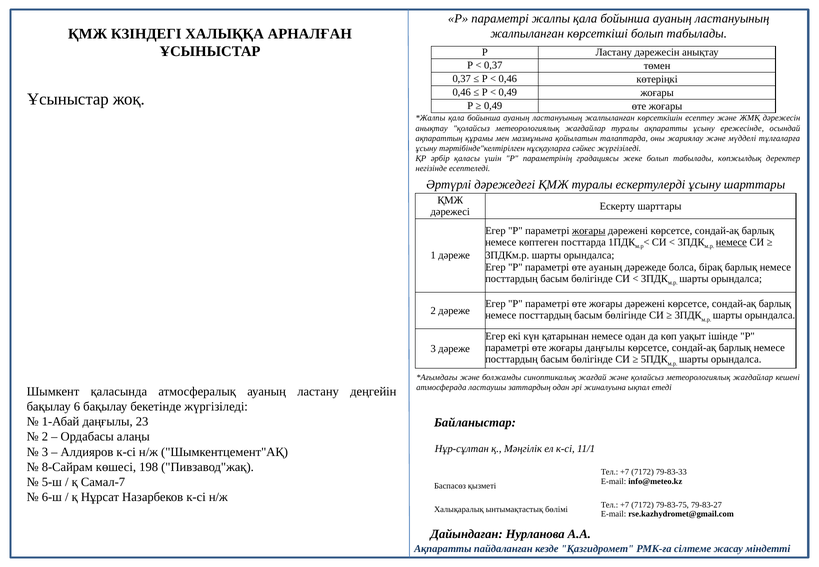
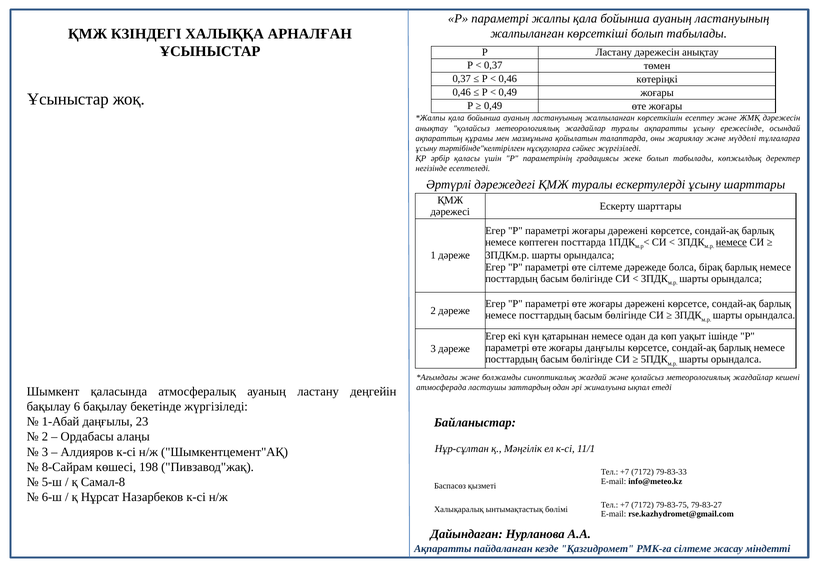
жоғары at (589, 231) underline: present -> none
өте ауаның: ауаның -> сілтеме
Самал-7: Самал-7 -> Самал-8
